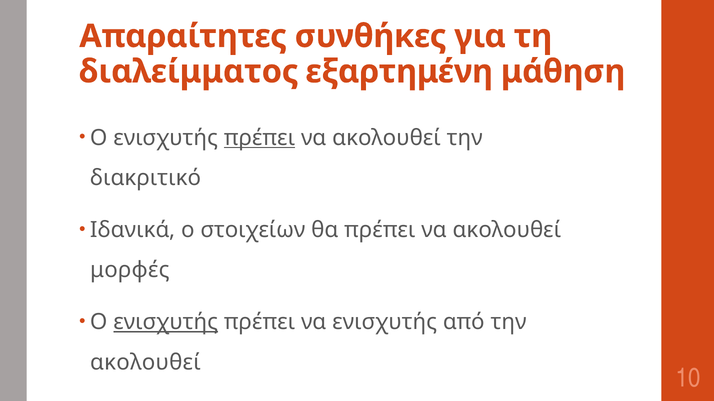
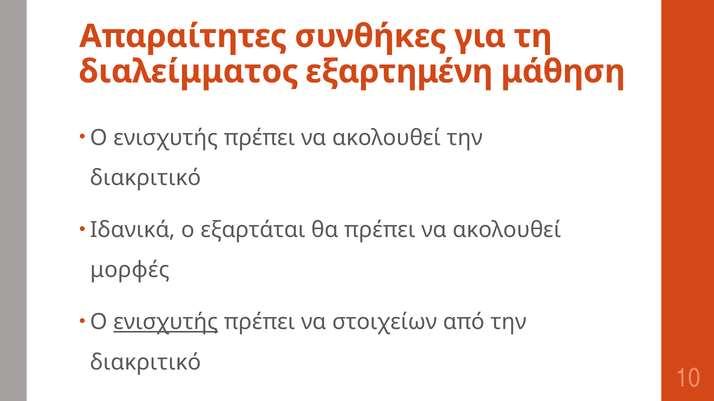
πρέπει at (259, 138) underline: present -> none
στοιχείων: στοιχείων -> εξαρτάται
να ενισχυτής: ενισχυτής -> στοιχείων
ακολουθεί at (145, 363): ακολουθεί -> διακριτικό
